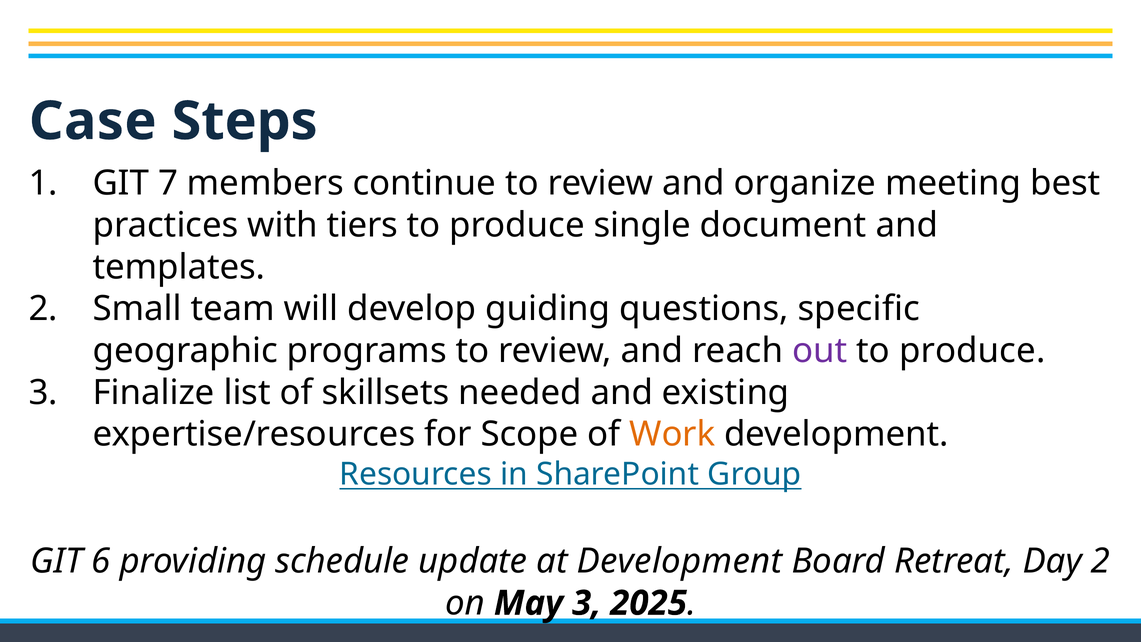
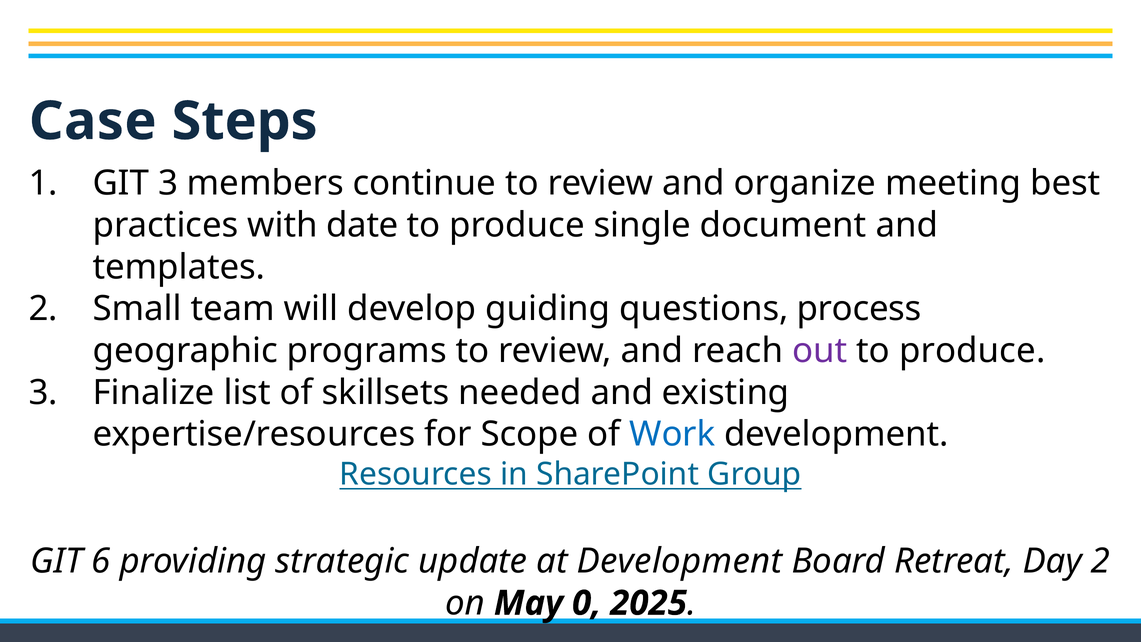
GIT 7: 7 -> 3
tiers: tiers -> date
specific: specific -> process
Work colour: orange -> blue
schedule: schedule -> strategic
May 3: 3 -> 0
